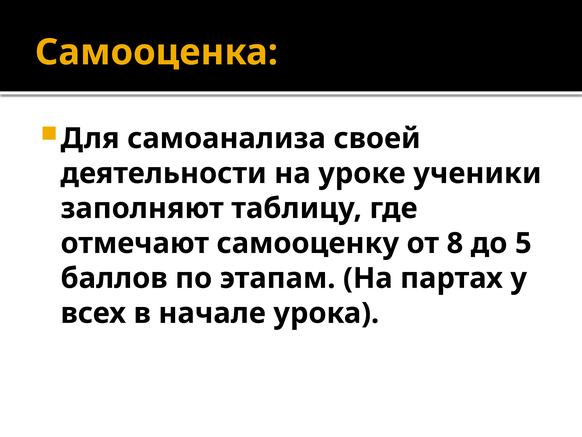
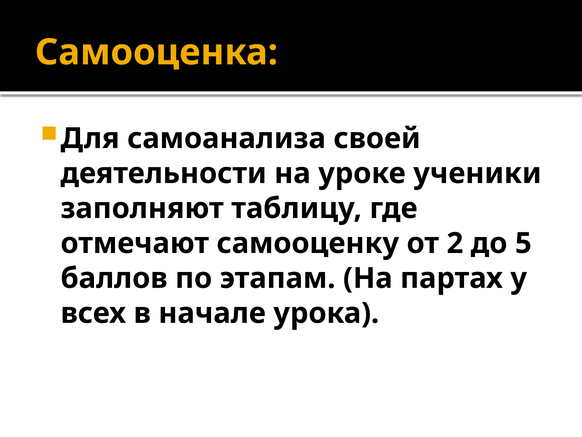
8: 8 -> 2
